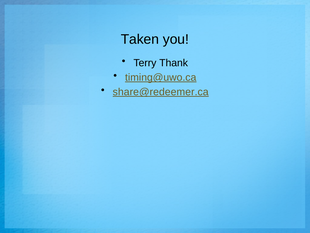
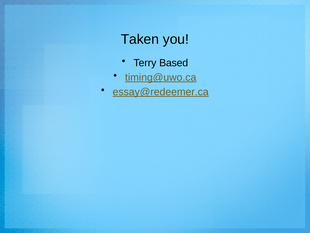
Thank: Thank -> Based
share@redeemer.ca: share@redeemer.ca -> essay@redeemer.ca
